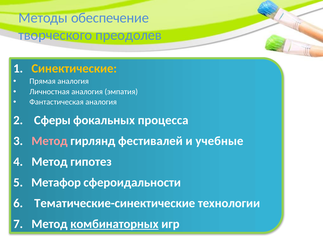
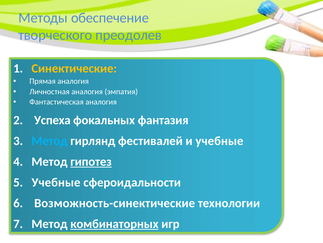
Сферы: Сферы -> Успеха
процесса: процесса -> фантазия
Метод at (50, 141) colour: pink -> light blue
гипотез underline: none -> present
Метафор at (56, 182): Метафор -> Учебные
Тематические-синектические: Тематические-синектические -> Возможность-синектические
